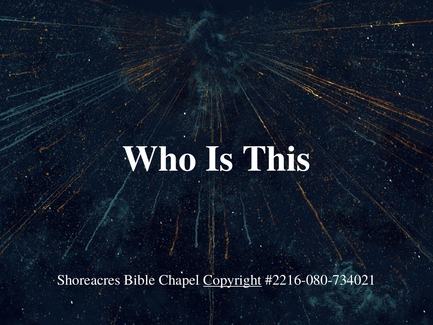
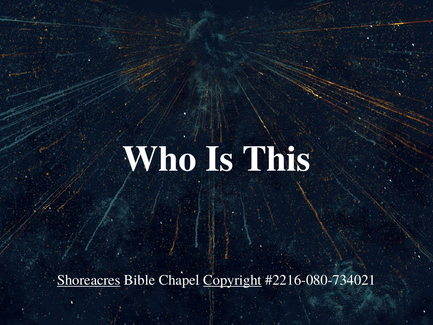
Shoreacres underline: none -> present
